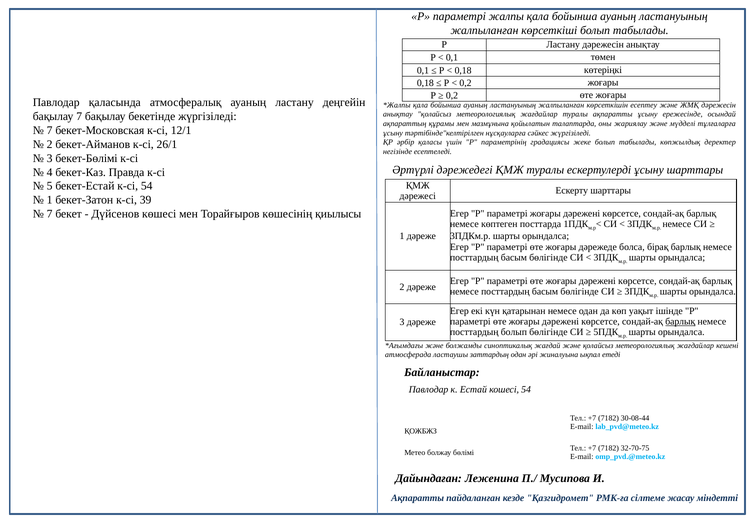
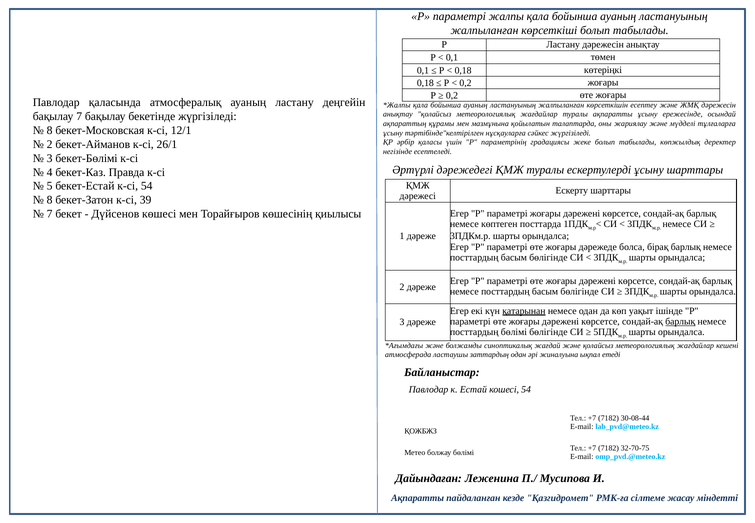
7 at (50, 130): 7 -> 8
1 at (50, 200): 1 -> 8
қатарынан underline: none -> present
посттардың болып: болып -> бөлімі
